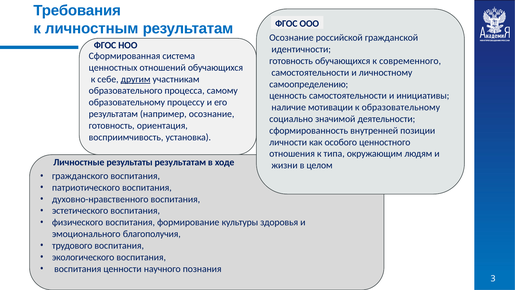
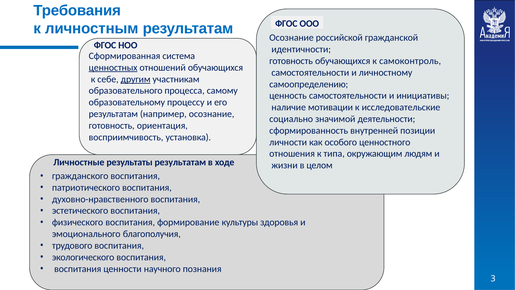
современного: современного -> самоконтроль
ценностных underline: none -> present
к образовательному: образовательному -> исследовательские
